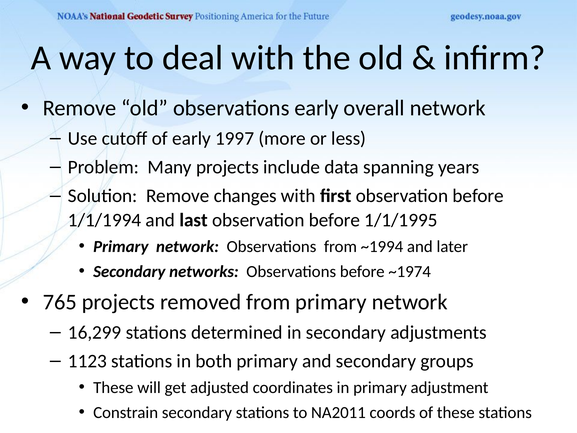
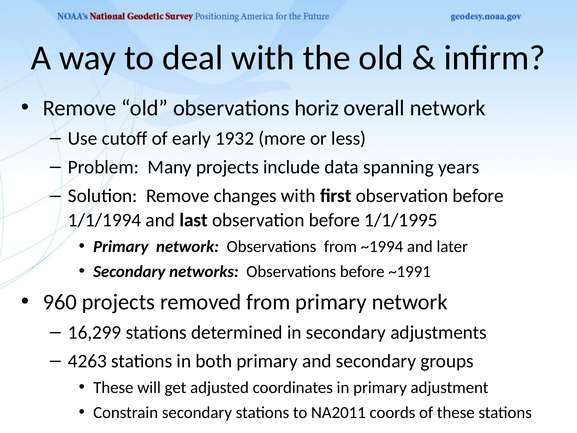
observations early: early -> horiz
1997: 1997 -> 1932
~1974: ~1974 -> ~1991
765: 765 -> 960
1123: 1123 -> 4263
